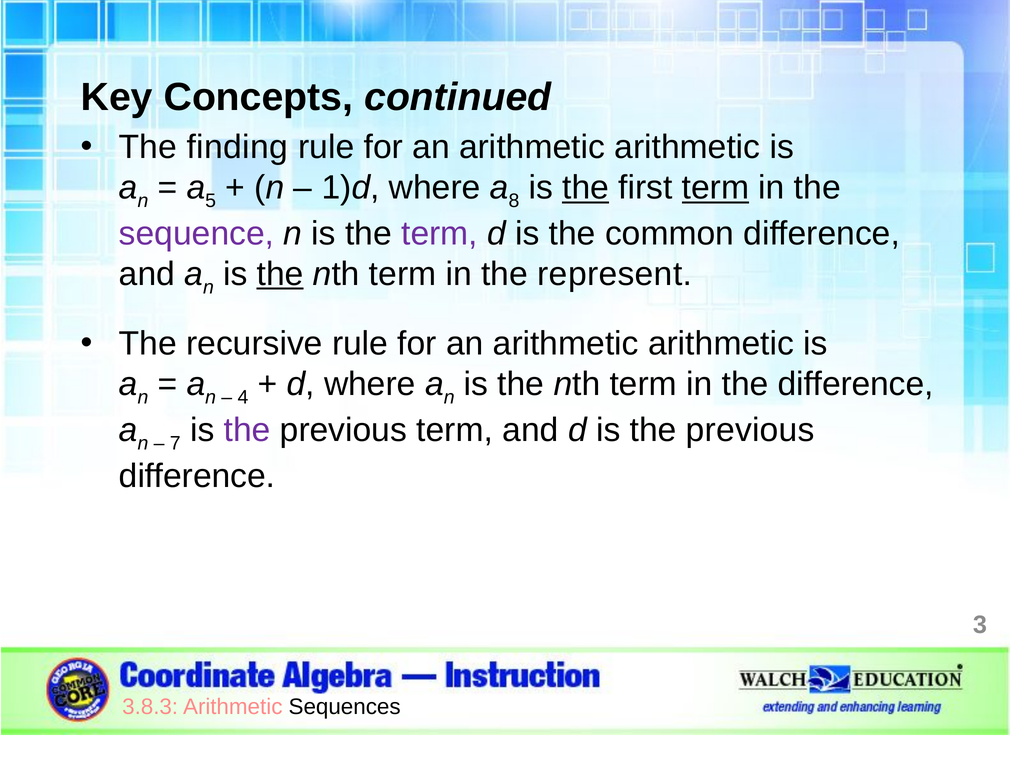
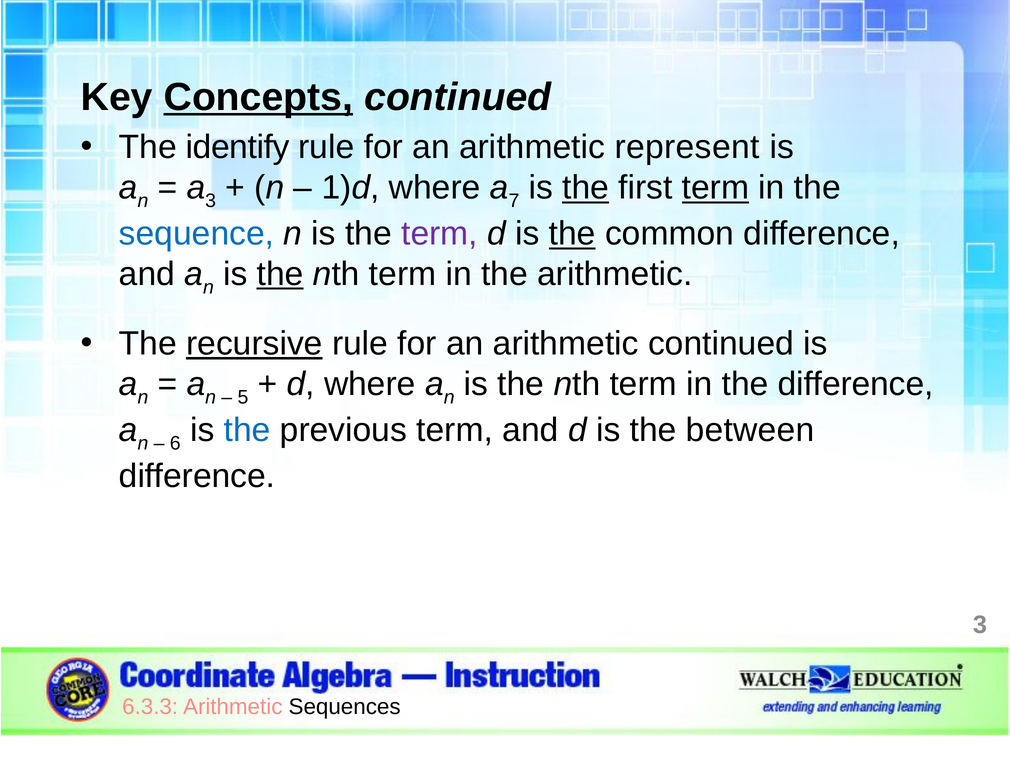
Concepts underline: none -> present
finding: finding -> identify
arithmetic at (687, 147): arithmetic -> represent
5 at (211, 201): 5 -> 3
8: 8 -> 7
sequence colour: purple -> blue
the at (572, 234) underline: none -> present
the represent: represent -> arithmetic
recursive underline: none -> present
arithmetic at (721, 344): arithmetic -> continued
4: 4 -> 5
7: 7 -> 6
the at (247, 430) colour: purple -> blue
d is the previous: previous -> between
3.8.3: 3.8.3 -> 6.3.3
